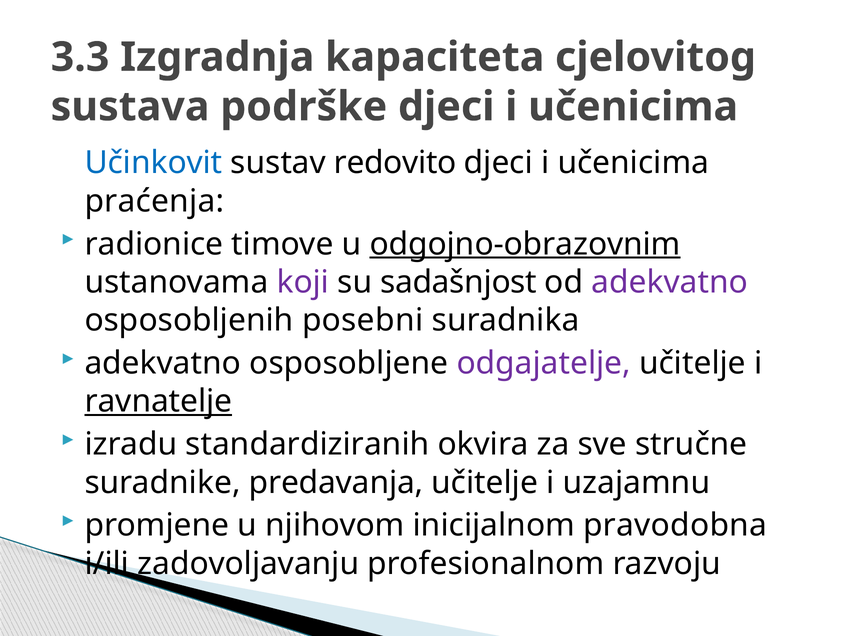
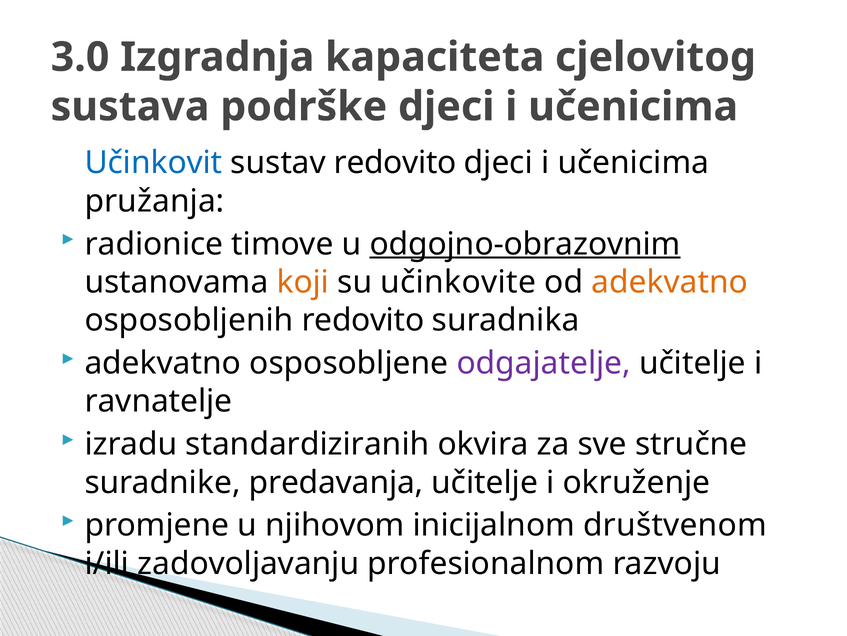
3.3: 3.3 -> 3.0
praćenja: praćenja -> pružanja
koji colour: purple -> orange
sadašnjost: sadašnjost -> učinkovite
adekvatno at (670, 282) colour: purple -> orange
osposobljenih posebni: posebni -> redovito
ravnatelje underline: present -> none
uzajamnu: uzajamnu -> okruženje
pravodobna: pravodobna -> društvenom
